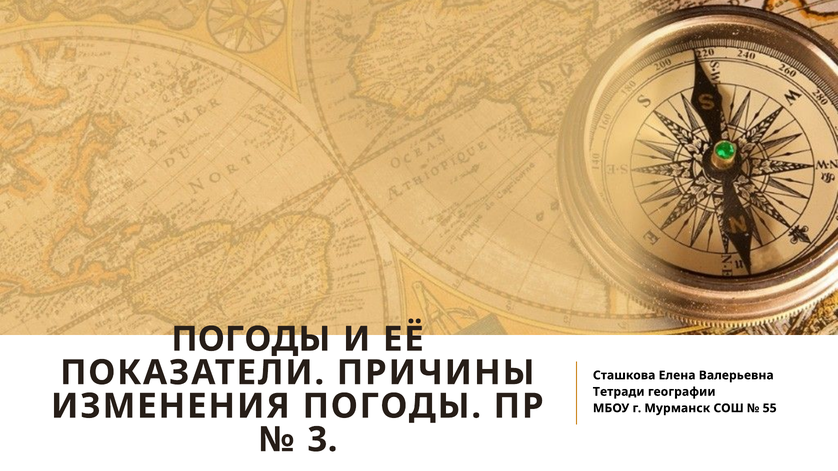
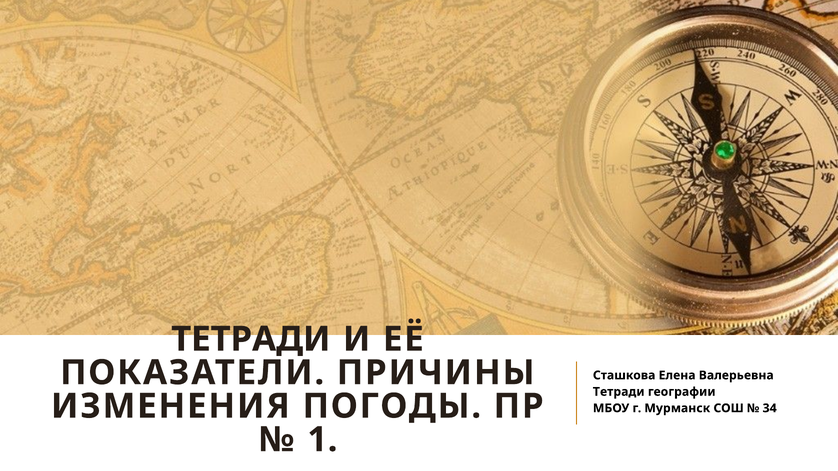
ПОГОДЫ at (251, 339): ПОГОДЫ -> ТЕТРАДИ
55: 55 -> 34
3: 3 -> 1
